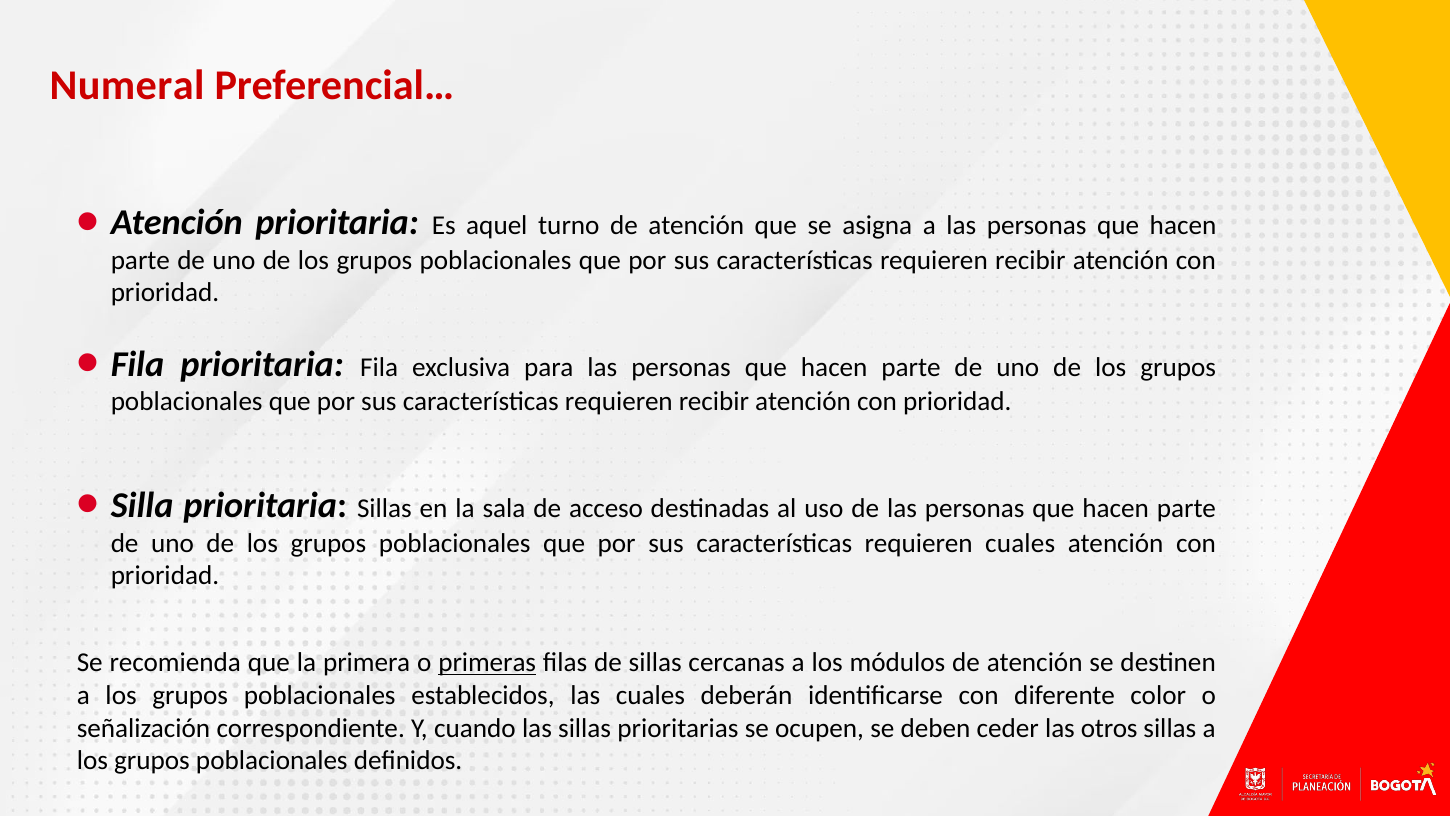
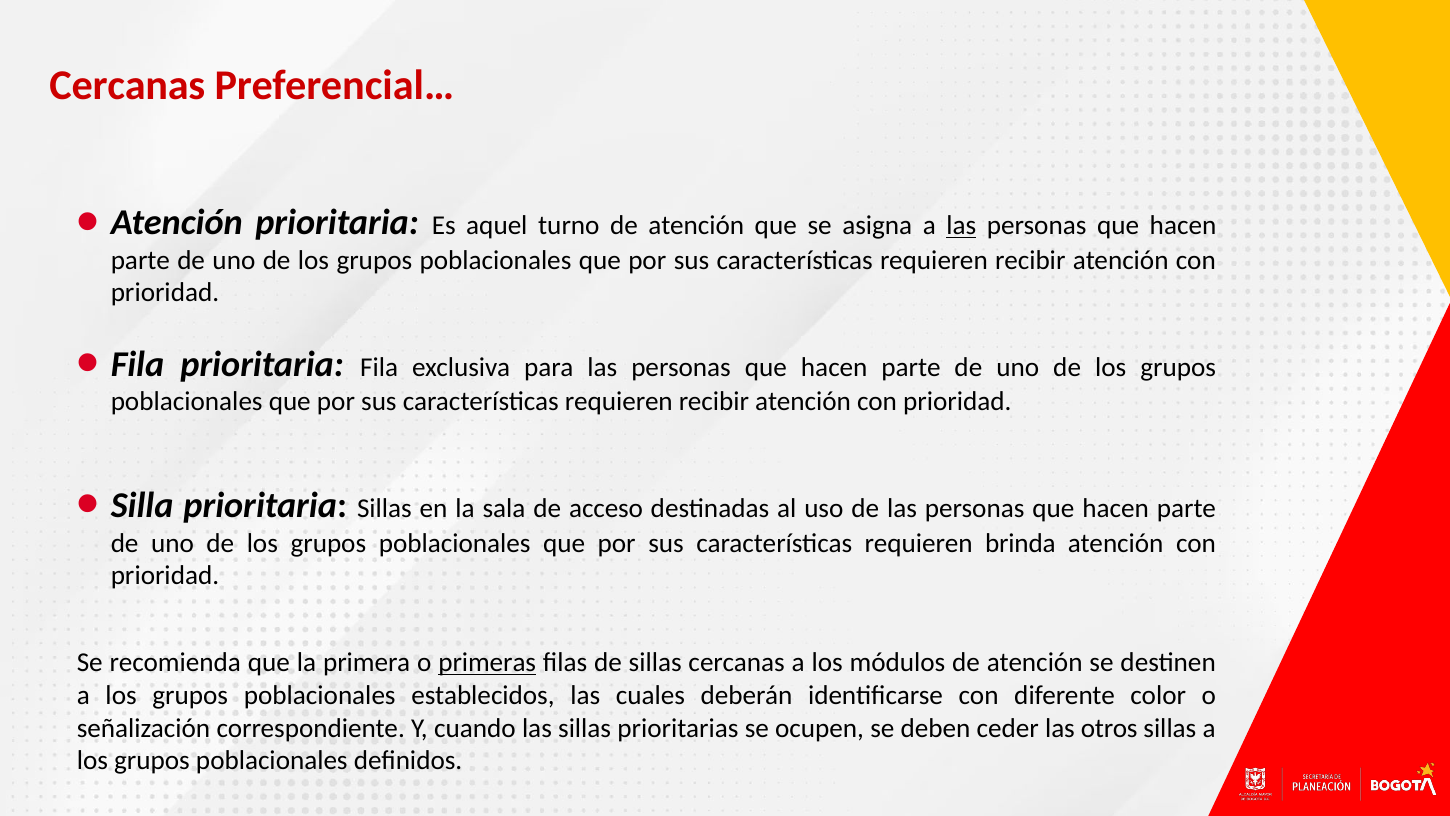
Numeral at (127, 85): Numeral -> Cercanas
las at (961, 226) underline: none -> present
requieren cuales: cuales -> brinda
